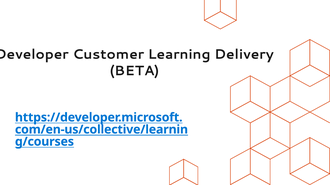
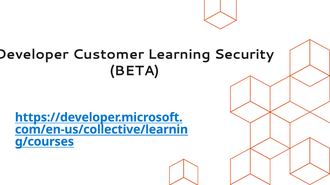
Delivery: Delivery -> Security
